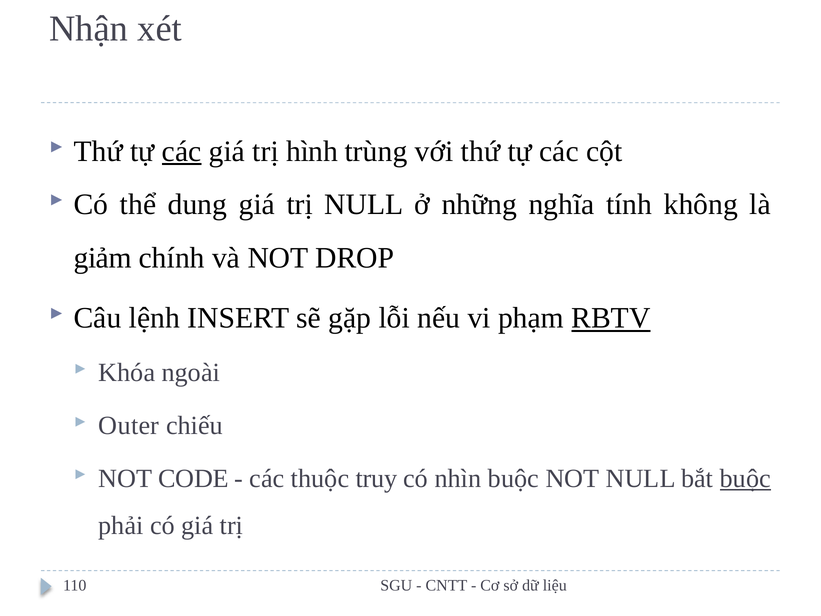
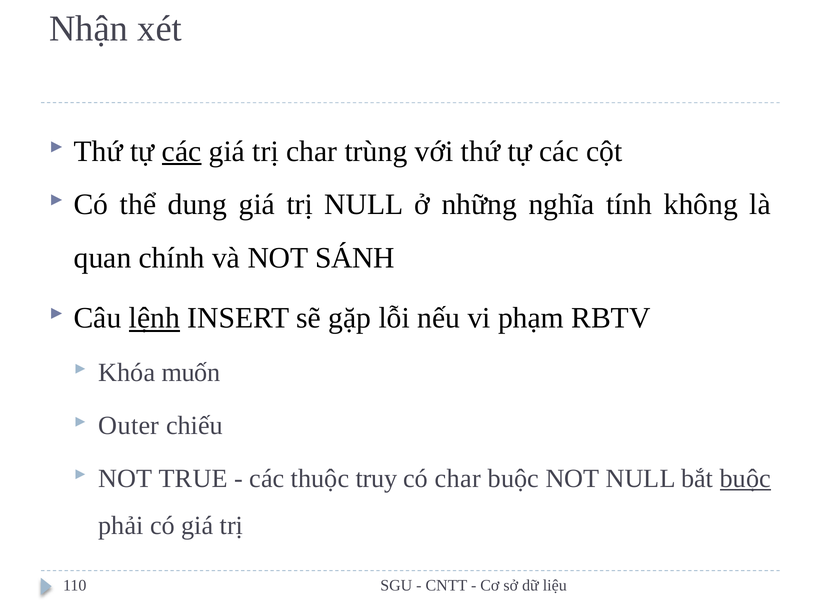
trị hình: hình -> char
giảm: giảm -> quan
DROP: DROP -> SÁNH
lệnh underline: none -> present
RBTV underline: present -> none
ngoài: ngoài -> muốn
CODE: CODE -> TRUE
có nhìn: nhìn -> char
